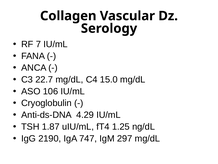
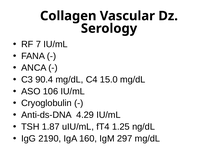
22.7: 22.7 -> 90.4
747: 747 -> 160
